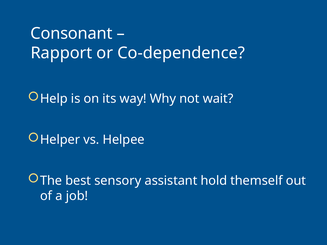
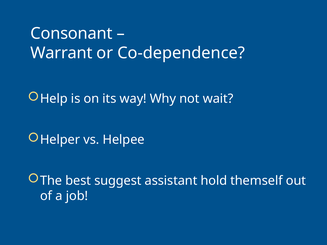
Rapport: Rapport -> Warrant
sensory: sensory -> suggest
